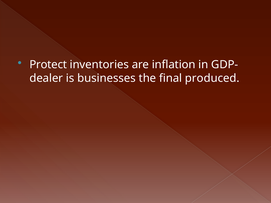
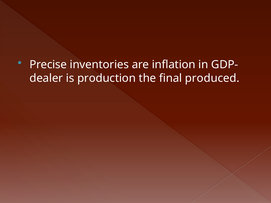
Protect: Protect -> Precise
businesses: businesses -> production
